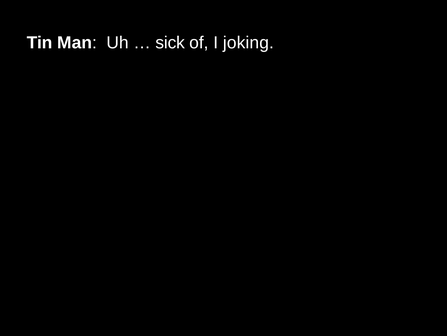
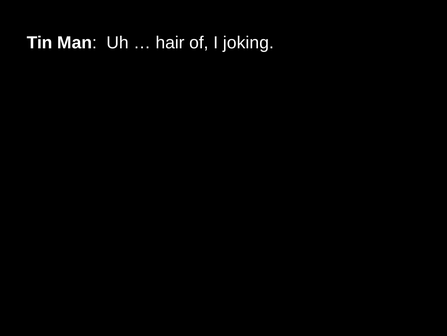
sick: sick -> hair
